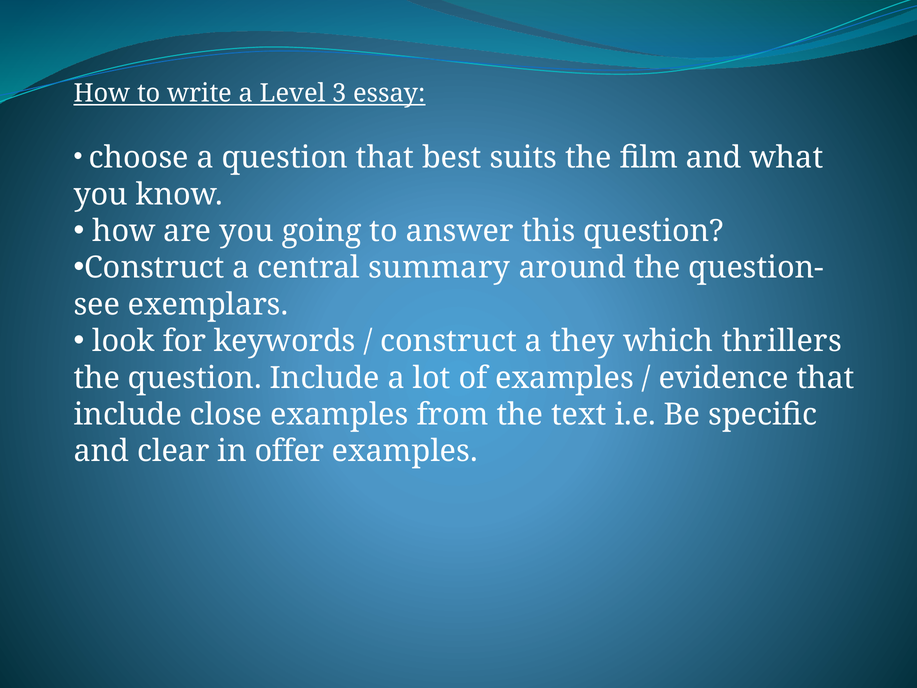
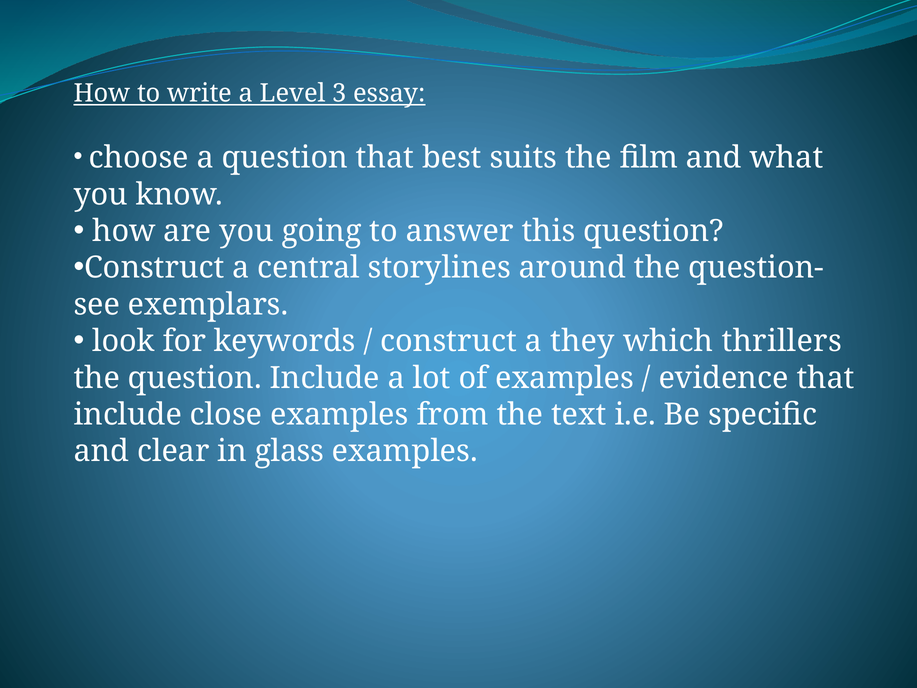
summary: summary -> storylines
offer: offer -> glass
